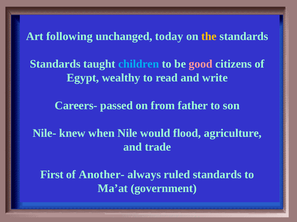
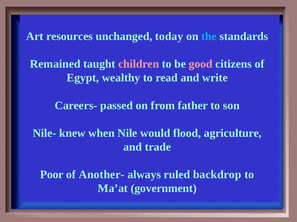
following: following -> resources
the colour: yellow -> light blue
Standards at (55, 64): Standards -> Remained
children colour: light blue -> pink
First: First -> Poor
ruled standards: standards -> backdrop
